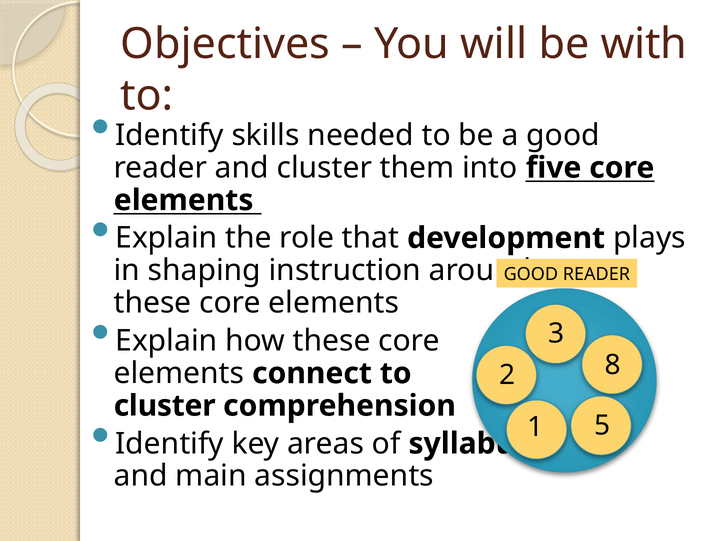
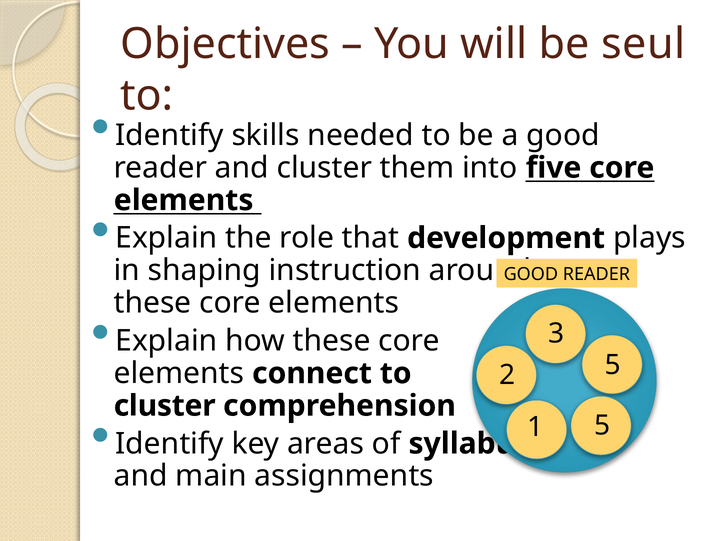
with: with -> seul
2 8: 8 -> 5
